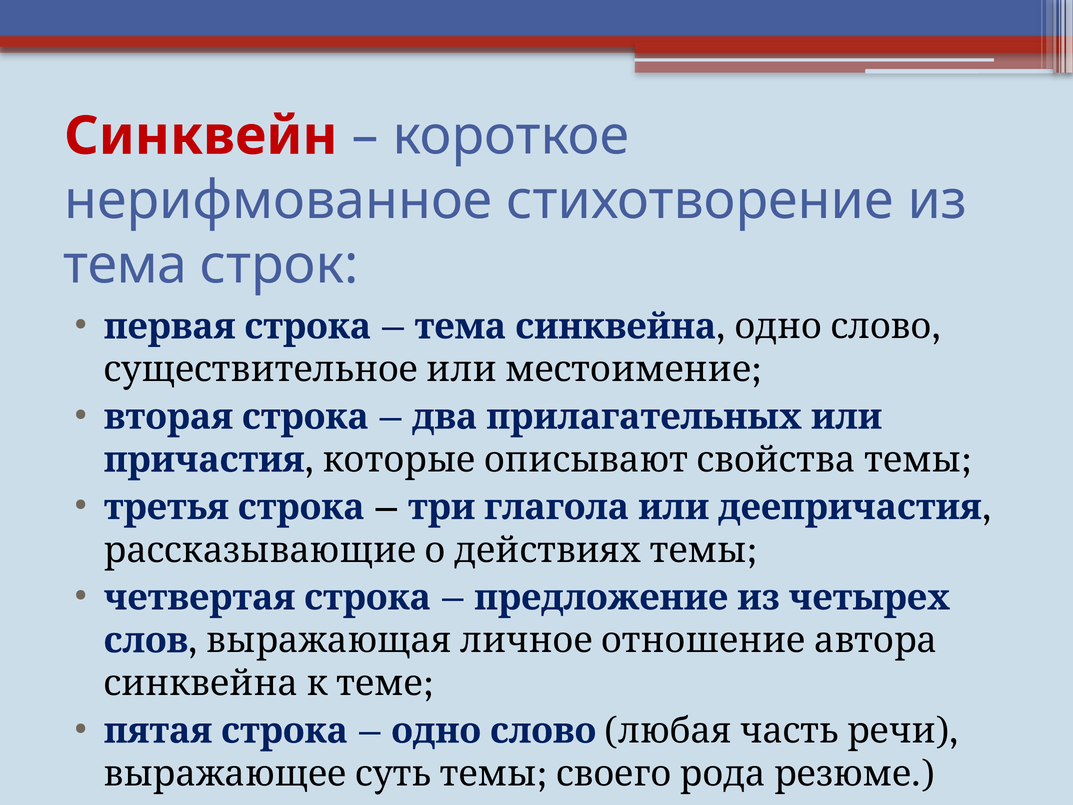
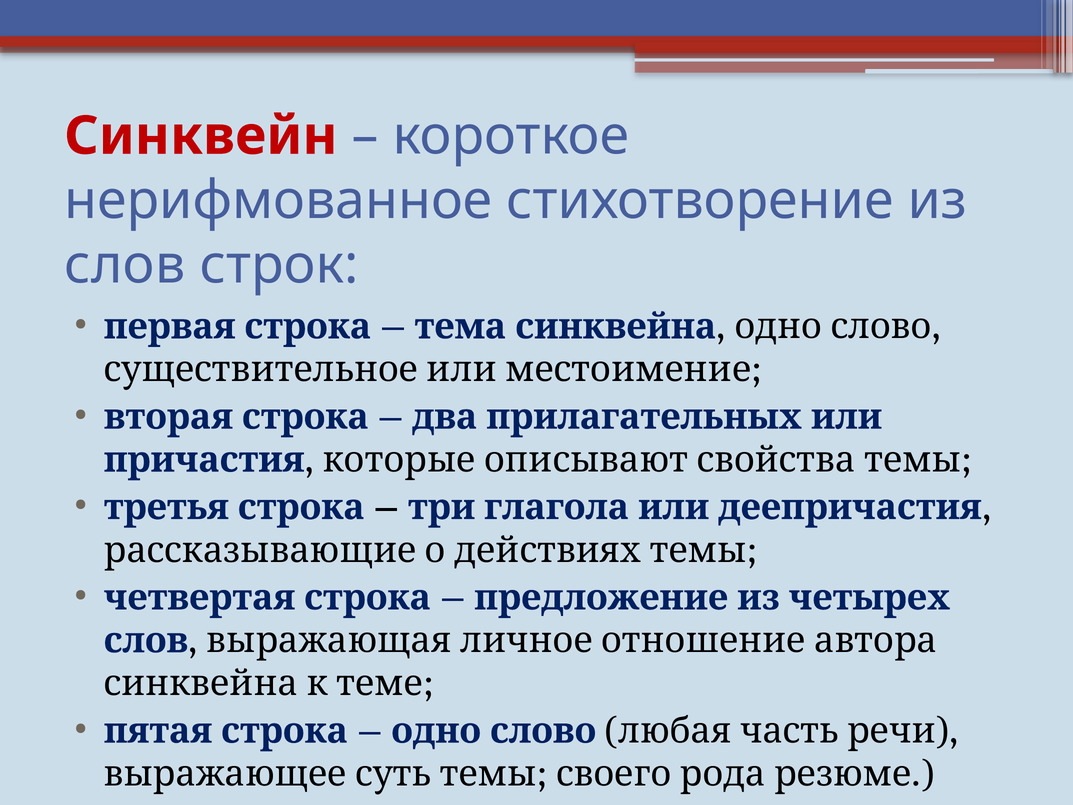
тема at (125, 265): тема -> слов
